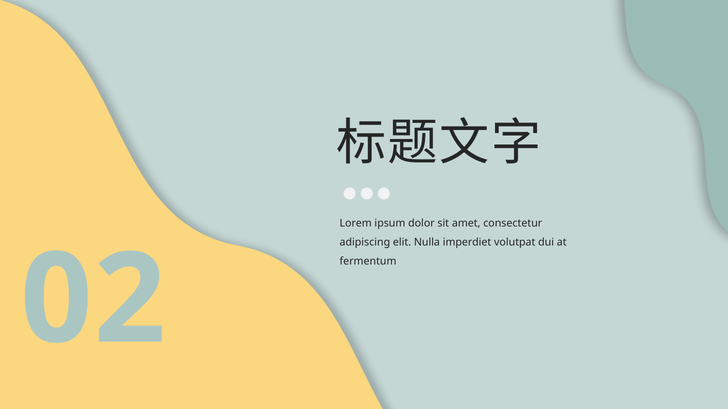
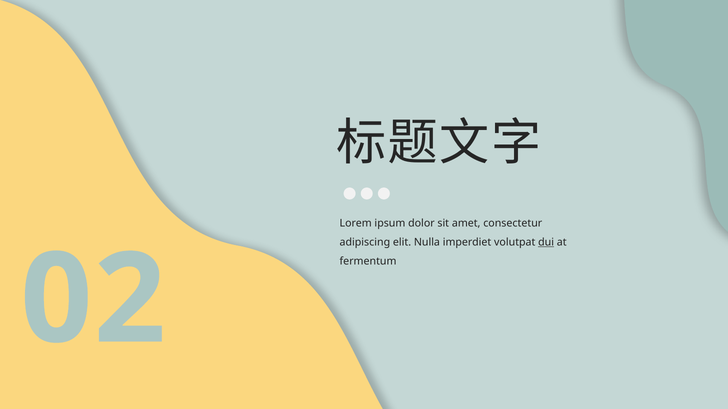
dui underline: none -> present
